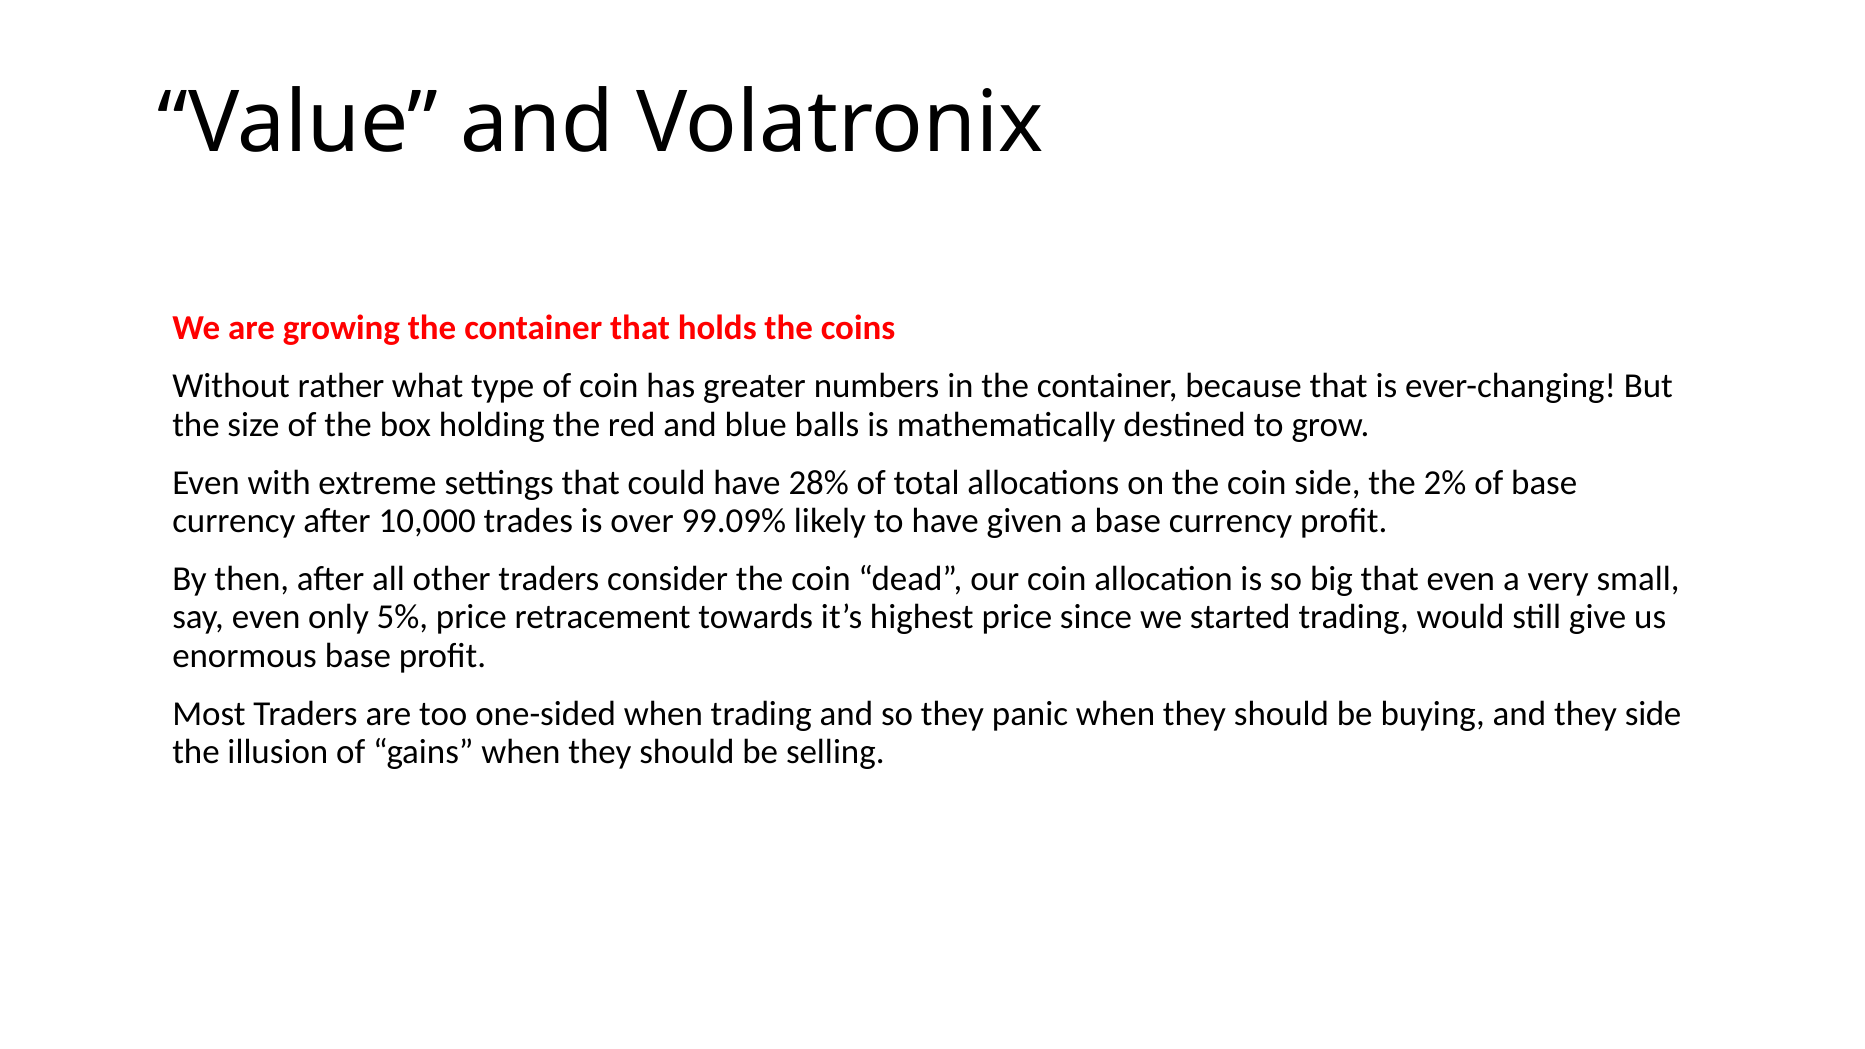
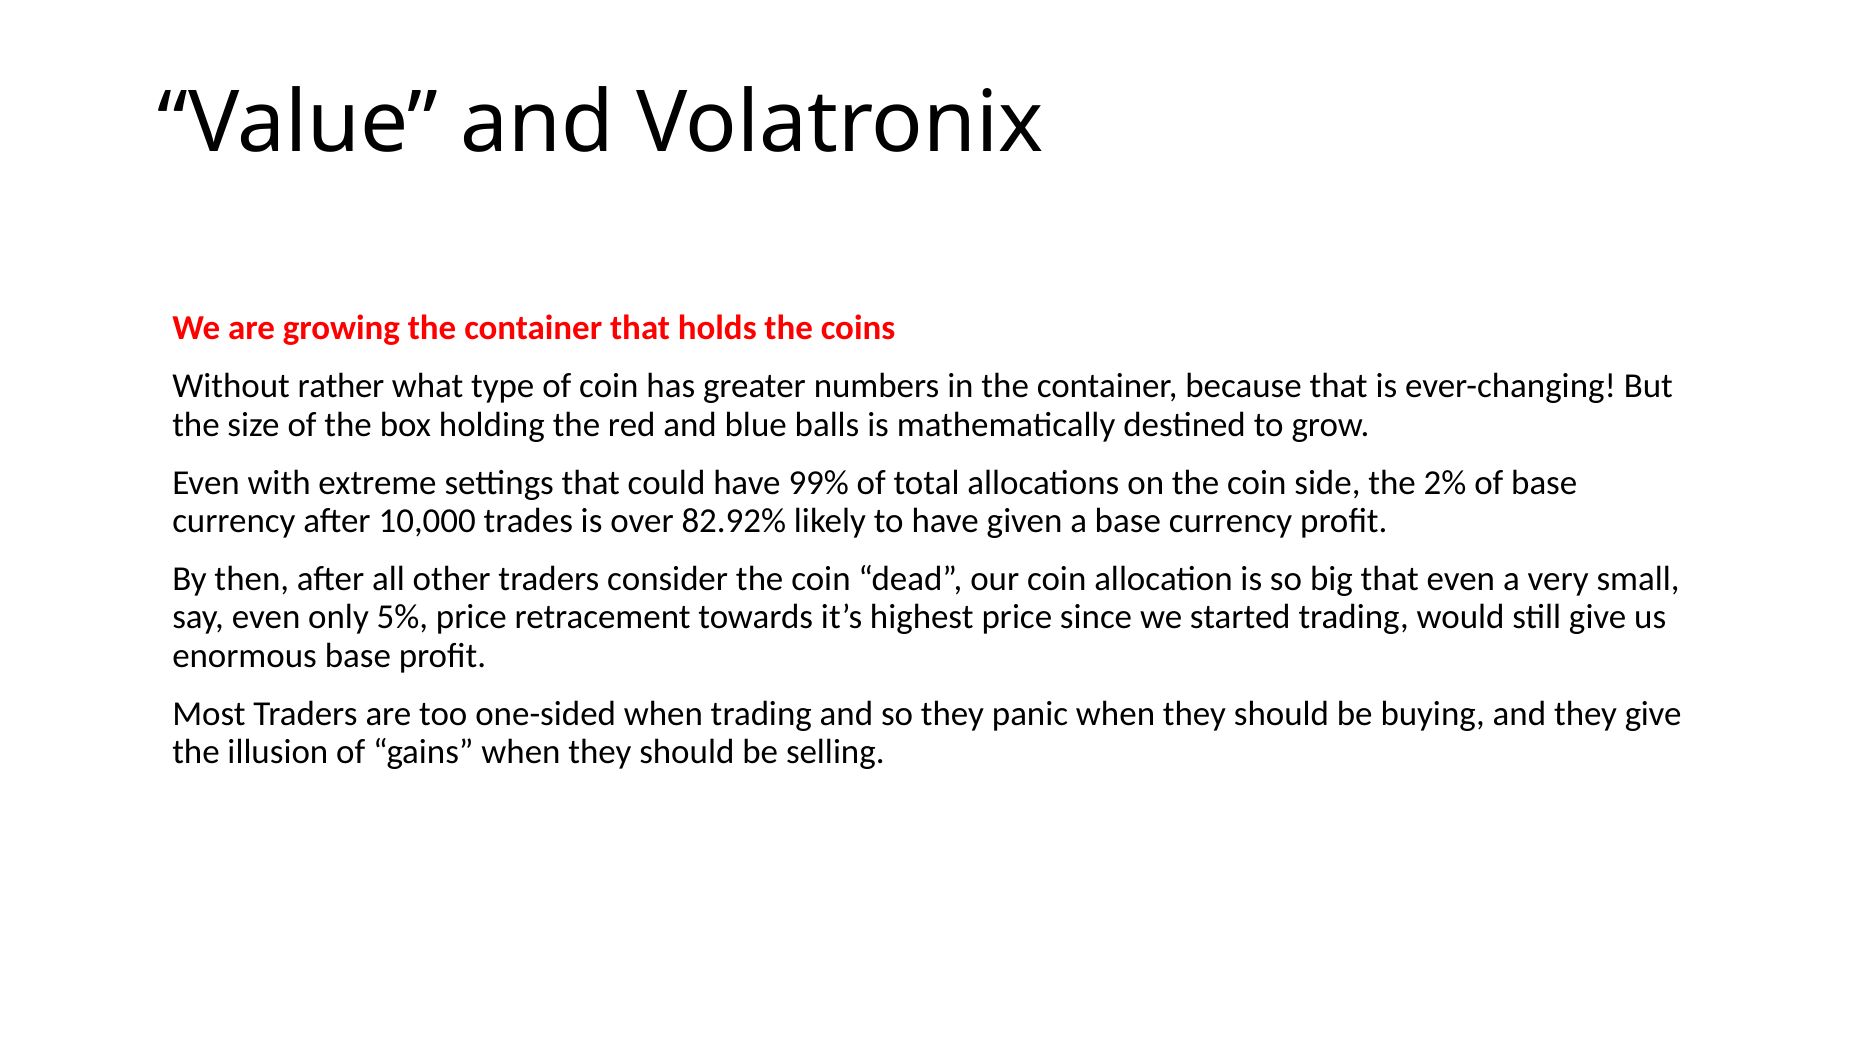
28%: 28% -> 99%
99.09%: 99.09% -> 82.92%
they side: side -> give
